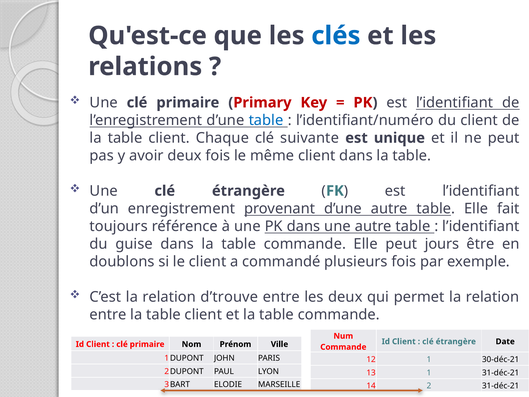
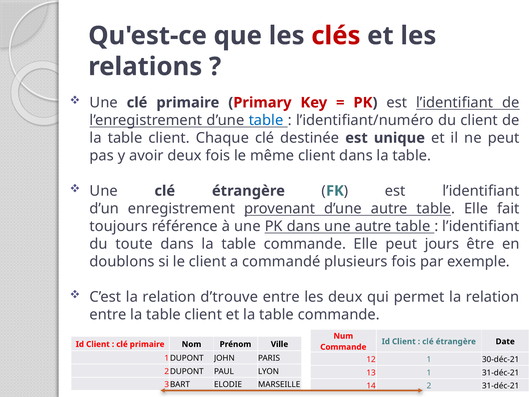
clés colour: blue -> red
suivante: suivante -> destinée
guise: guise -> toute
